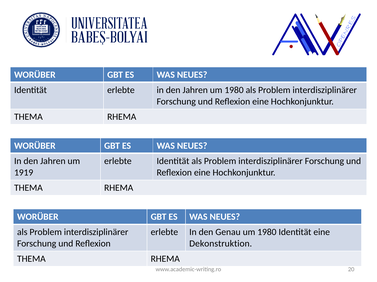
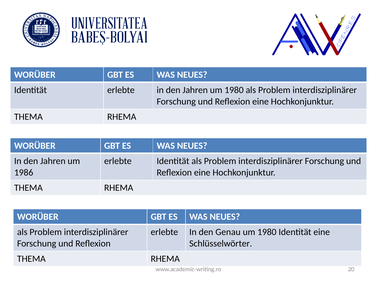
1919: 1919 -> 1986
Dekonstruktion: Dekonstruktion -> Schlüsselwörter
